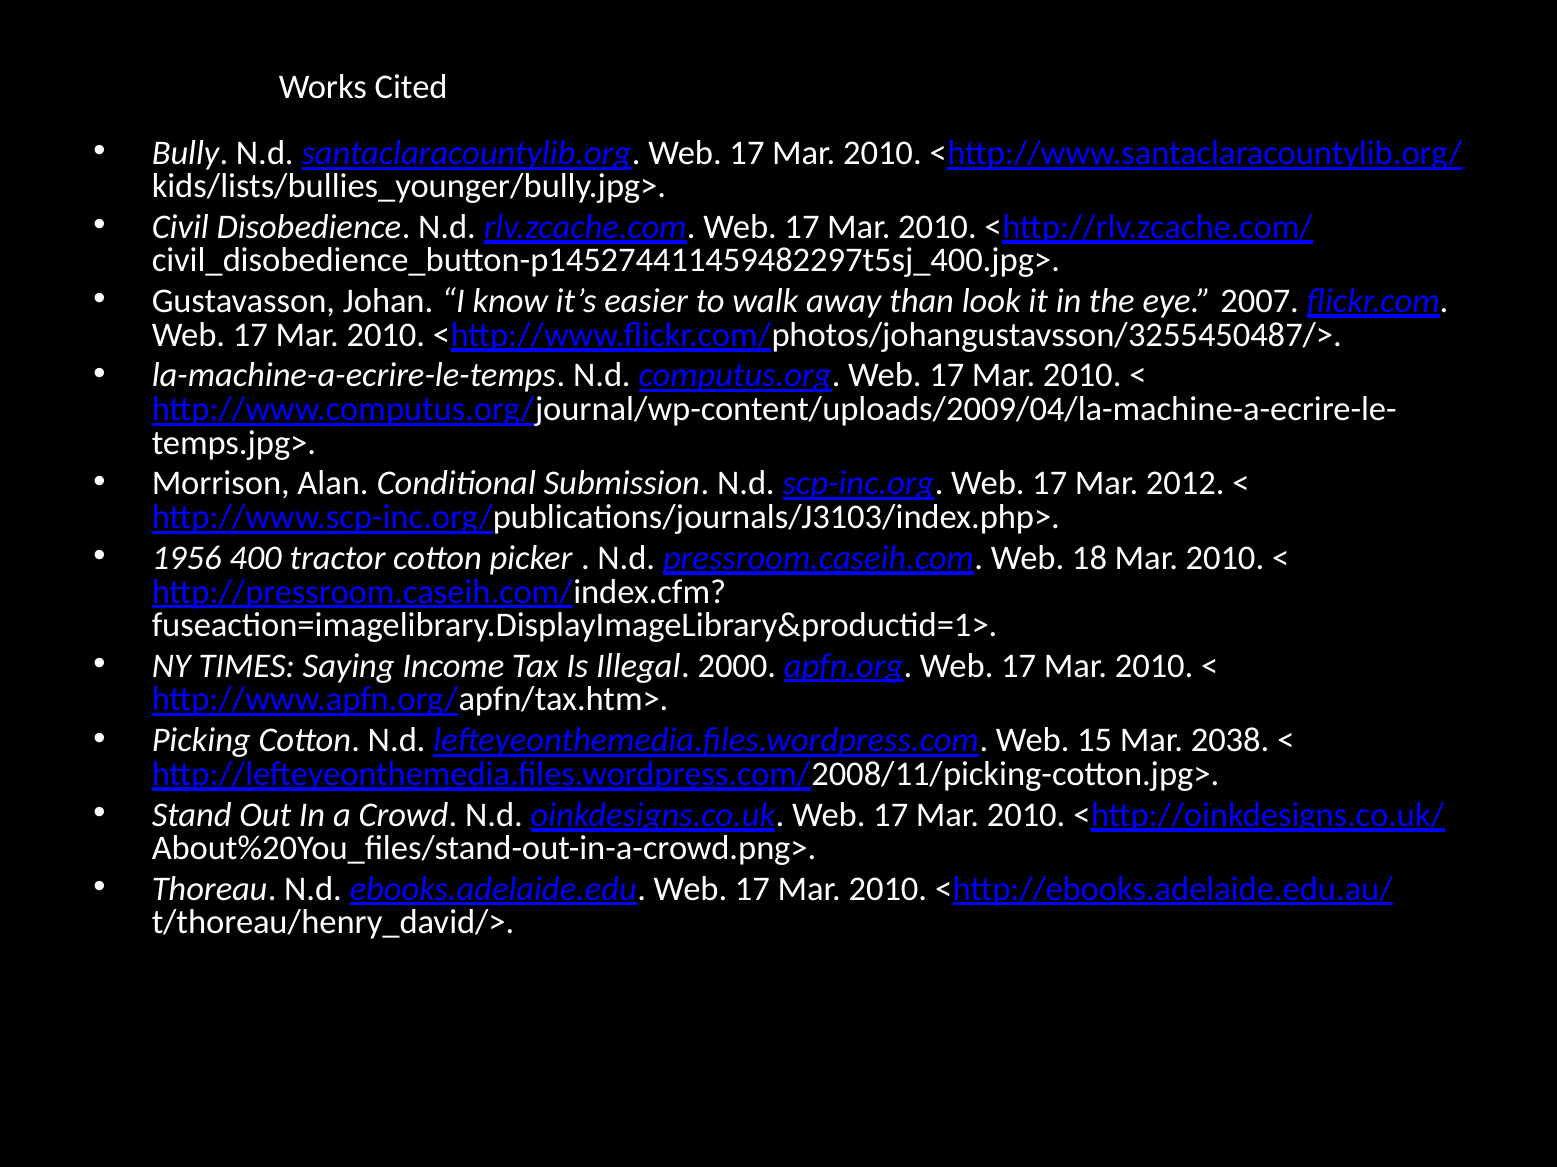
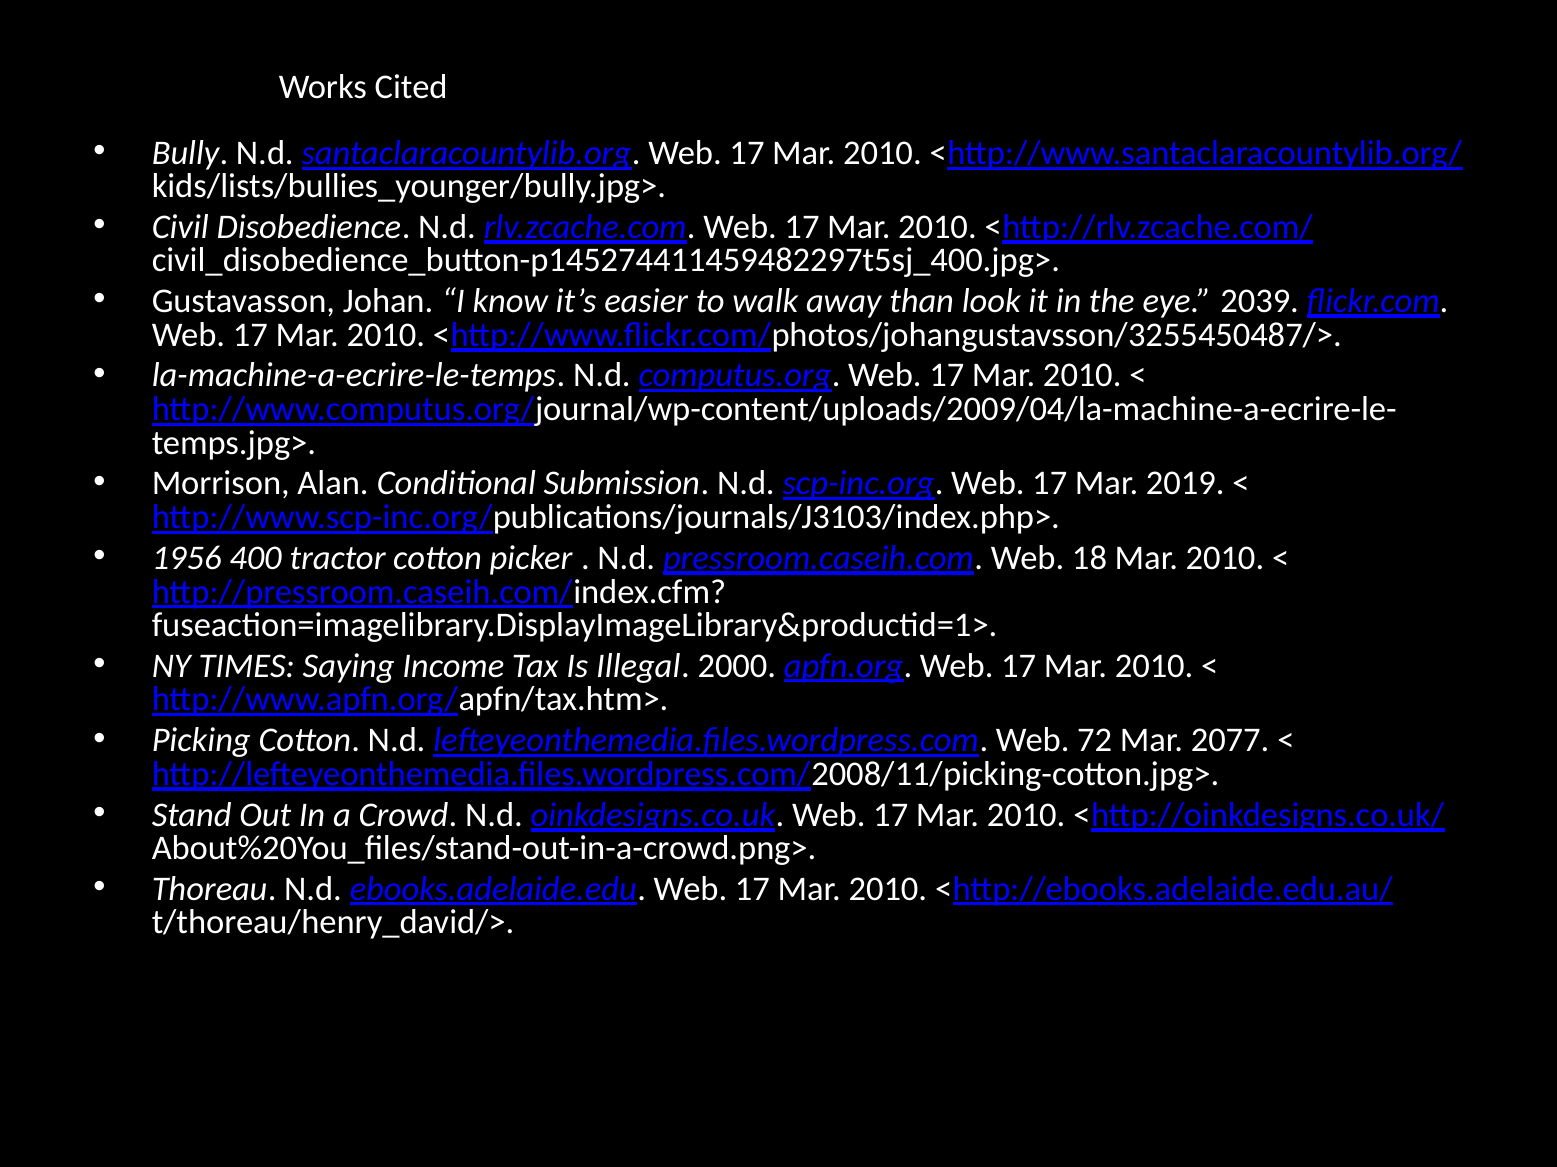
2007: 2007 -> 2039
2012: 2012 -> 2019
15: 15 -> 72
2038: 2038 -> 2077
